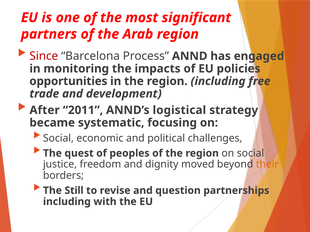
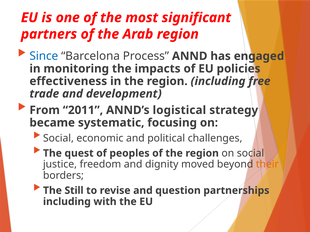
Since colour: red -> blue
opportunities: opportunities -> effectiveness
After: After -> From
